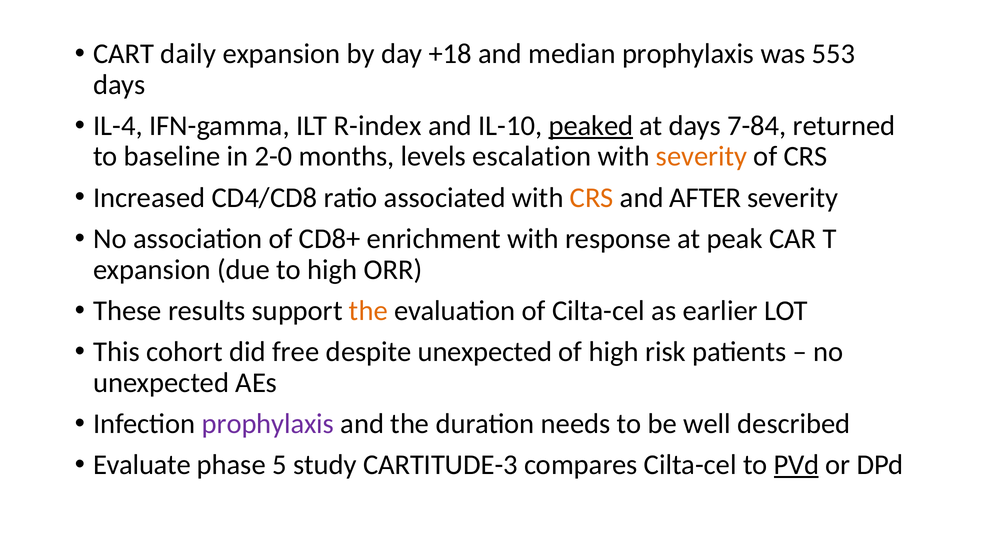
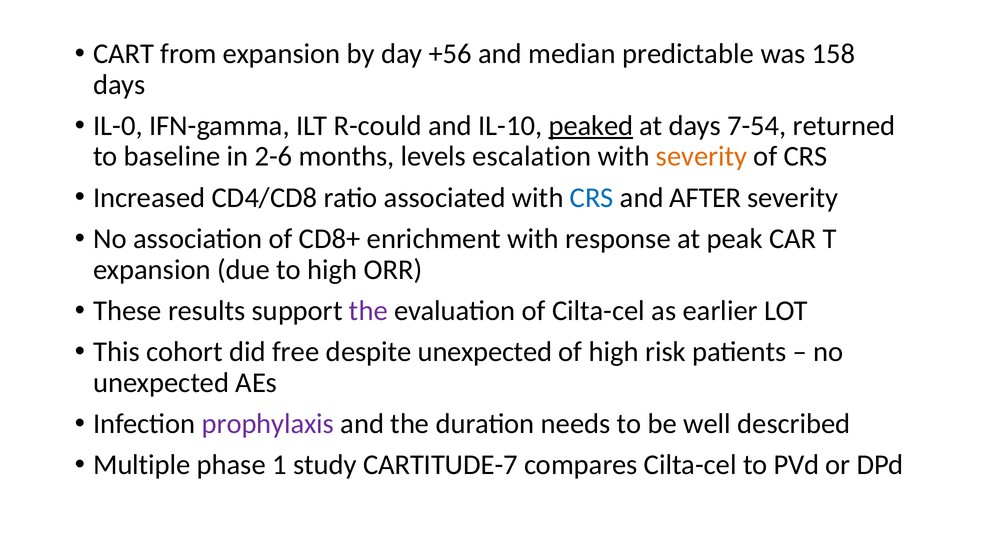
daily: daily -> from
+18: +18 -> +56
median prophylaxis: prophylaxis -> predictable
553: 553 -> 158
IL-4: IL-4 -> IL-0
R-index: R-index -> R-could
7-84: 7-84 -> 7-54
2-0: 2-0 -> 2-6
CRS at (592, 198) colour: orange -> blue
the at (368, 311) colour: orange -> purple
Evaluate: Evaluate -> Multiple
5: 5 -> 1
CARTITUDE-3: CARTITUDE-3 -> CARTITUDE-7
PVd underline: present -> none
